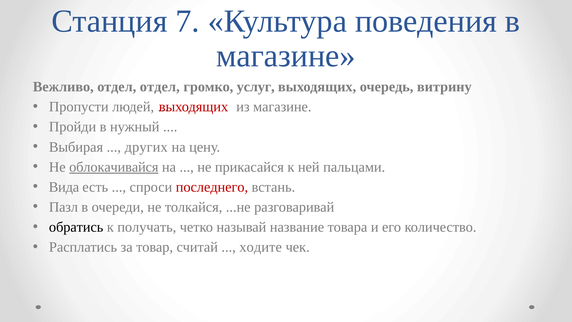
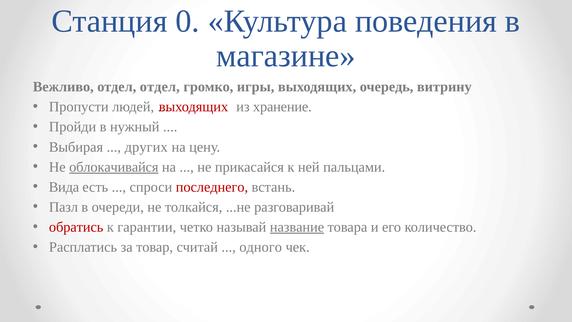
7: 7 -> 0
услуг: услуг -> игры
из магазине: магазине -> хранение
обратись colour: black -> red
получать: получать -> гарантии
название underline: none -> present
ходите: ходите -> одного
